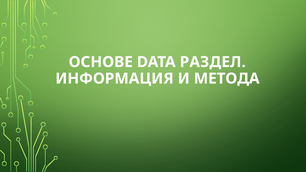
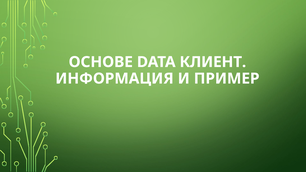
РАЗДЕЛ: РАЗДЕЛ -> КЛИЕНТ
МЕТОДА: МЕТОДА -> ПРИМЕР
